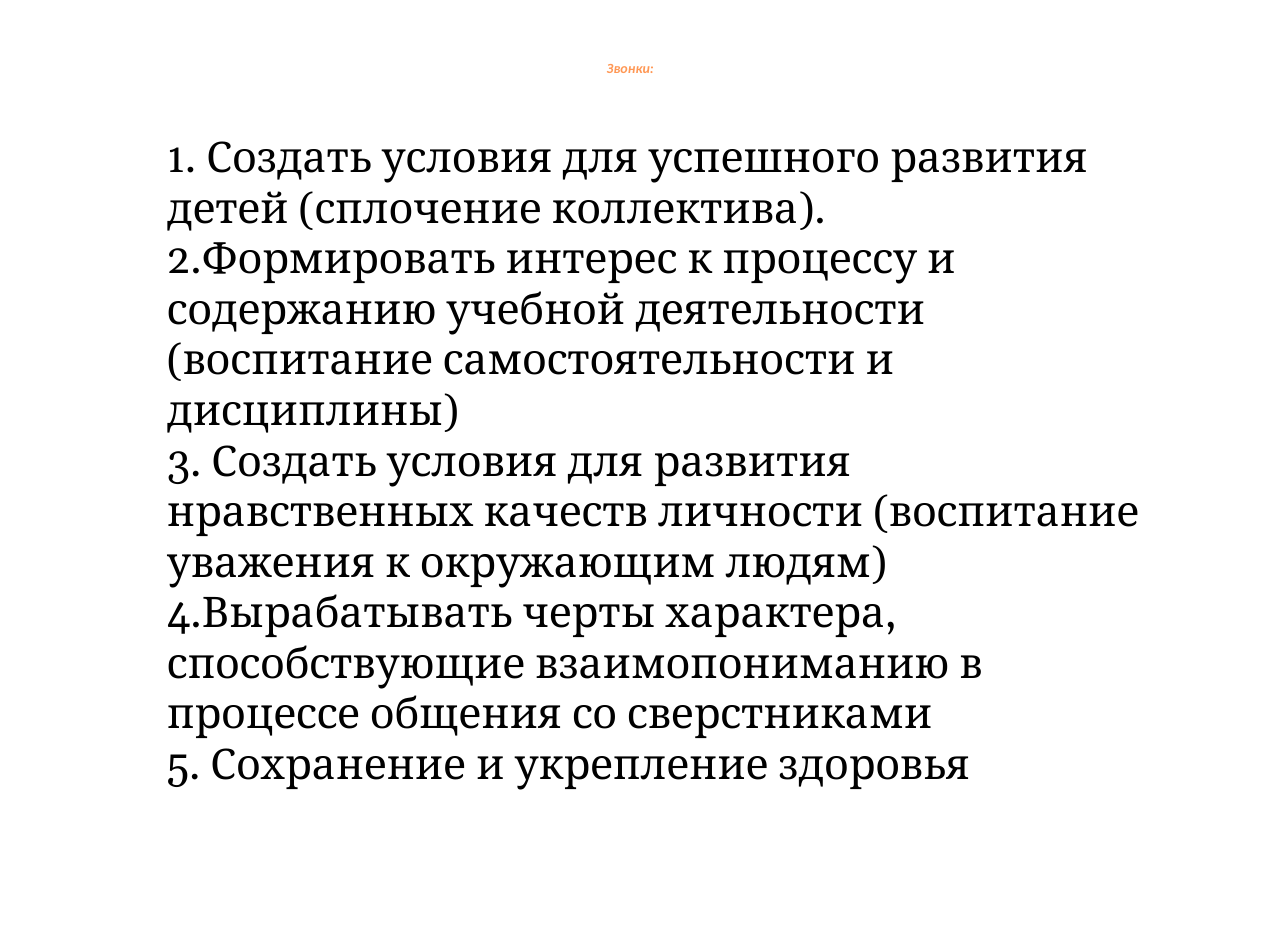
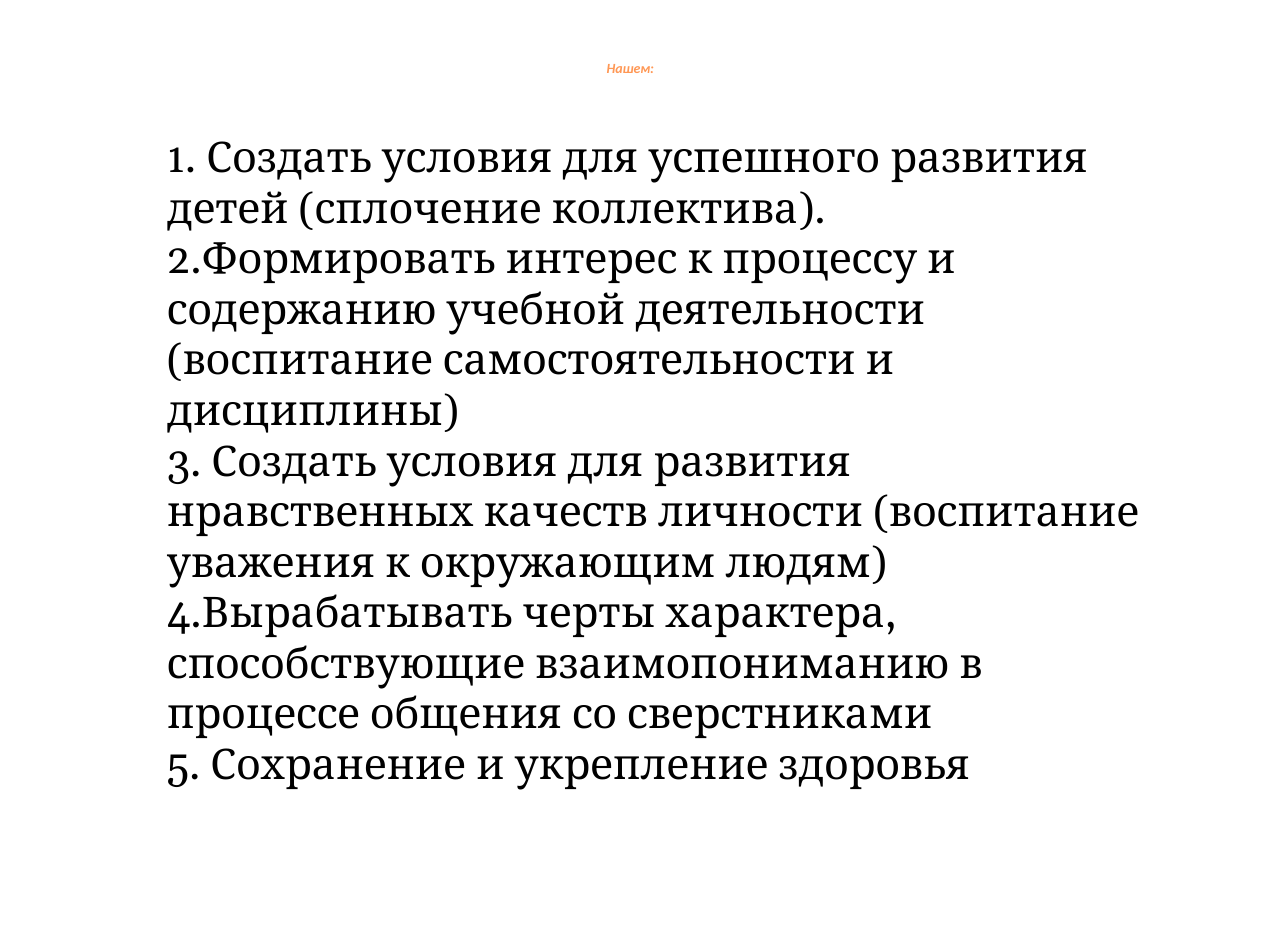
Звонки: Звонки -> Нашем
